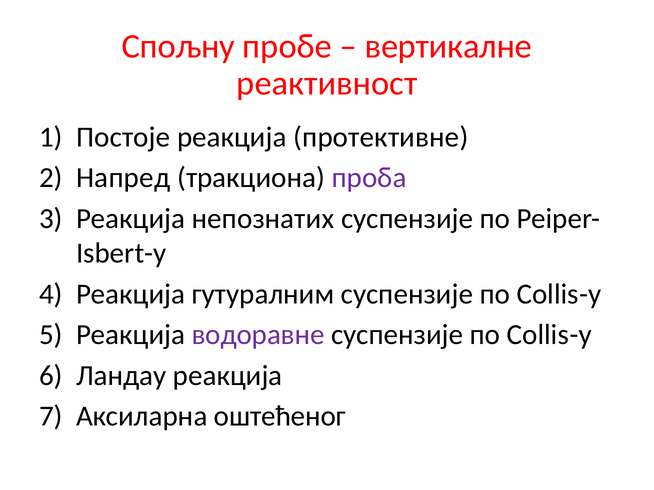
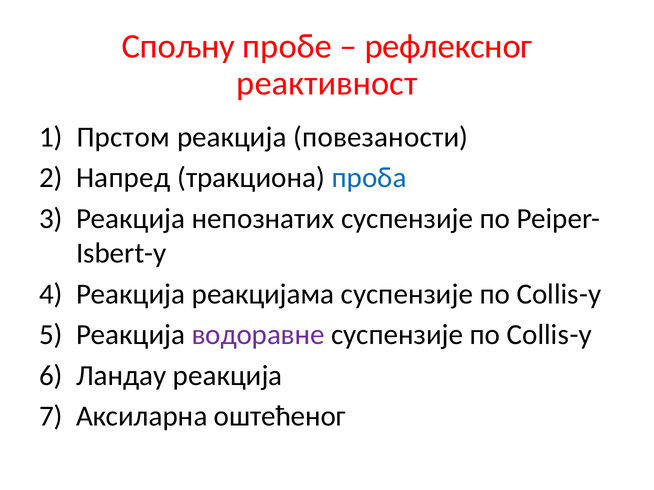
вертикалне: вертикалне -> рефлексног
Постоје: Постоје -> Прстом
протективне: протективне -> повезаности
проба colour: purple -> blue
гутуралним: гутуралним -> реакцијама
